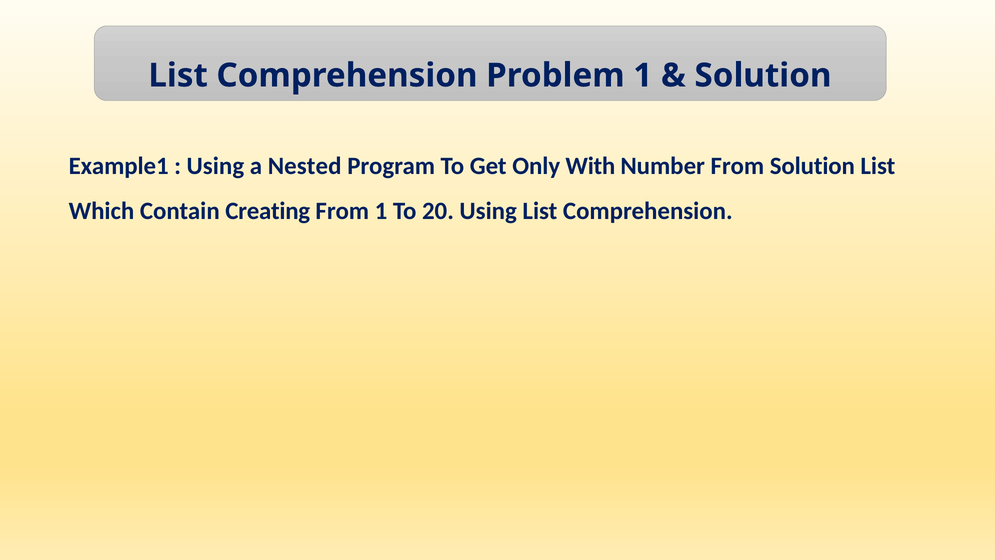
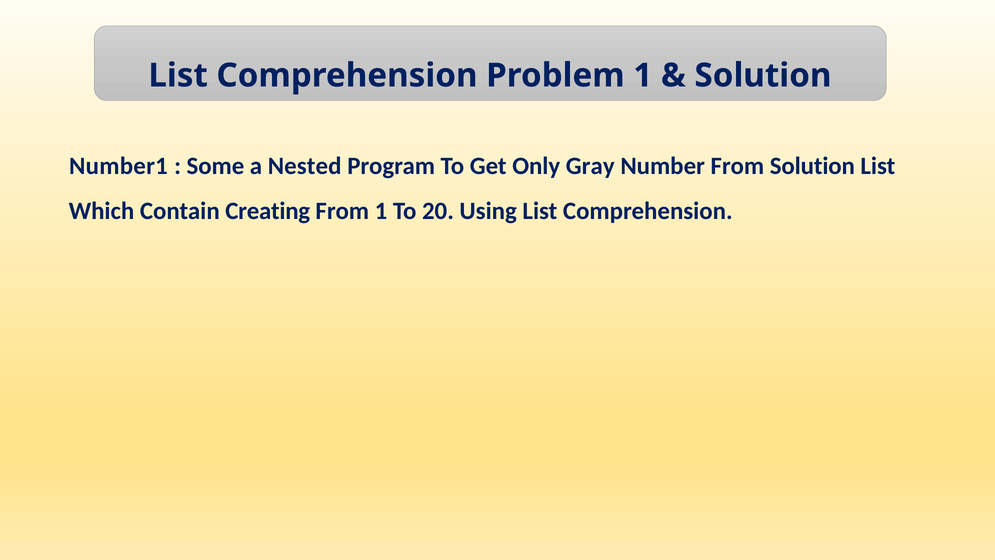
Example1: Example1 -> Number1
Using at (215, 166): Using -> Some
With: With -> Gray
